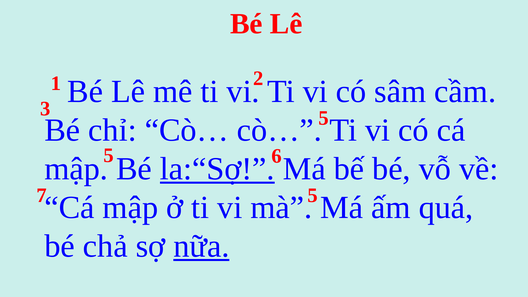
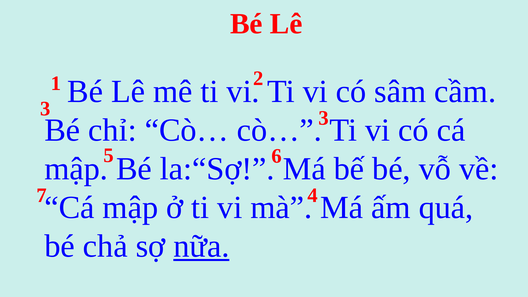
3 5: 5 -> 3
la:“Sợ underline: present -> none
7 5: 5 -> 4
